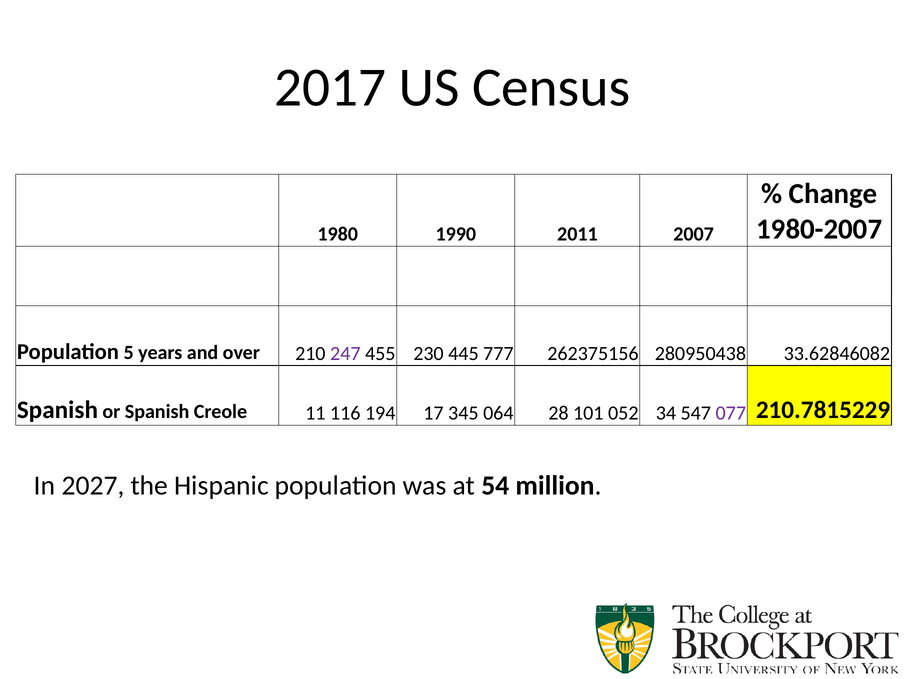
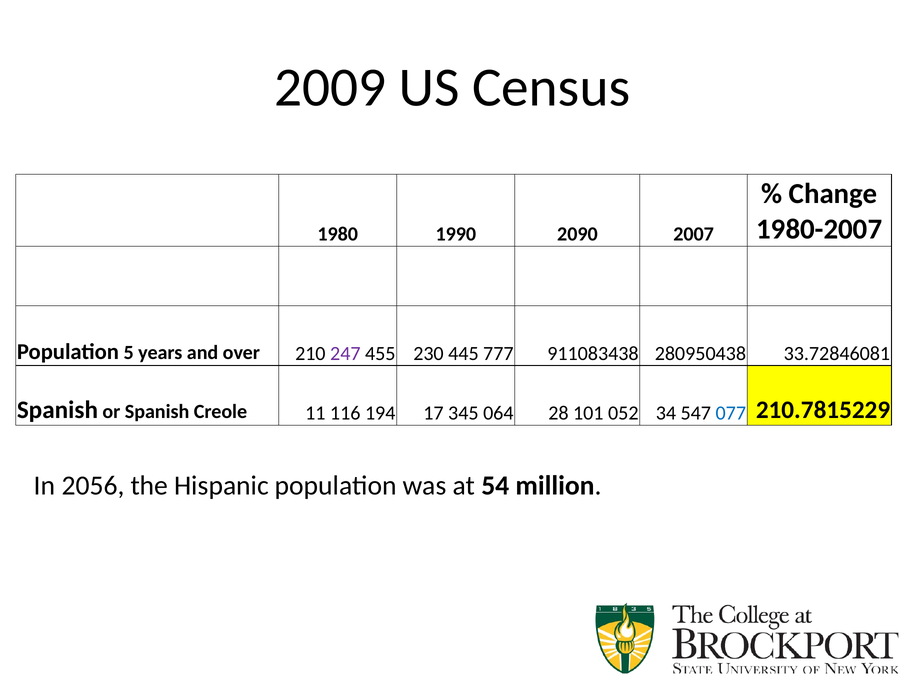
2017: 2017 -> 2009
2011: 2011 -> 2090
262375156: 262375156 -> 911083438
33.62846082: 33.62846082 -> 33.72846081
077 colour: purple -> blue
2027: 2027 -> 2056
